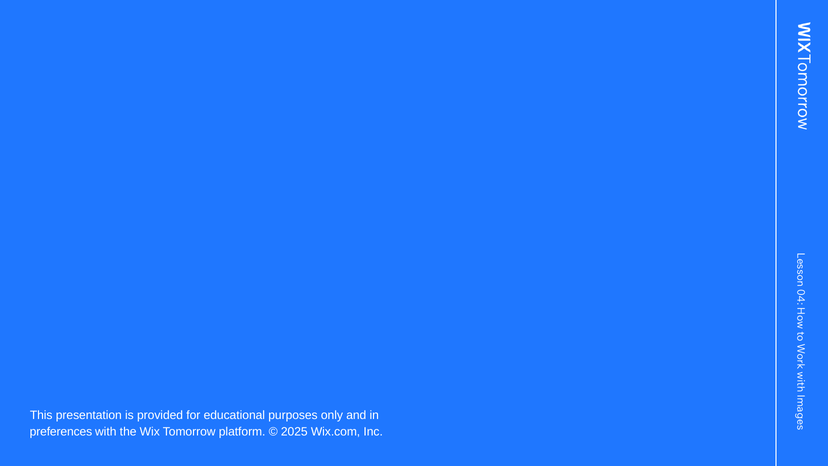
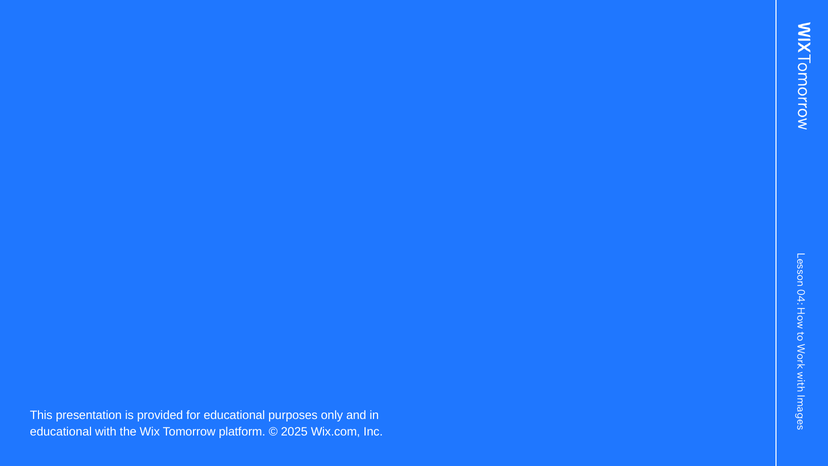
preferences at (61, 432): preferences -> educational
